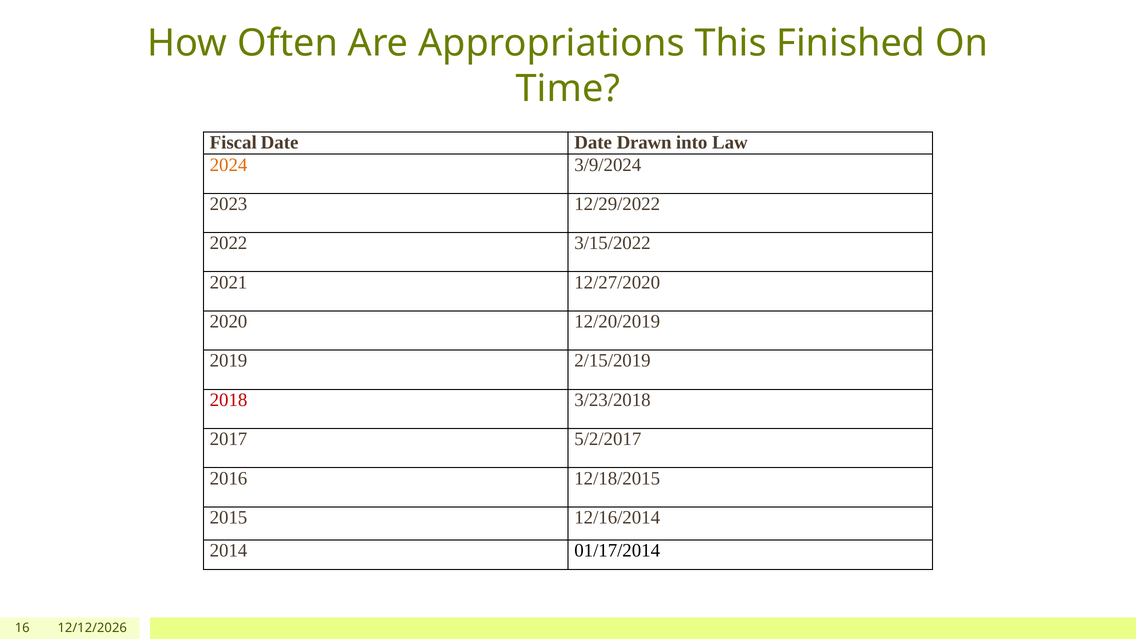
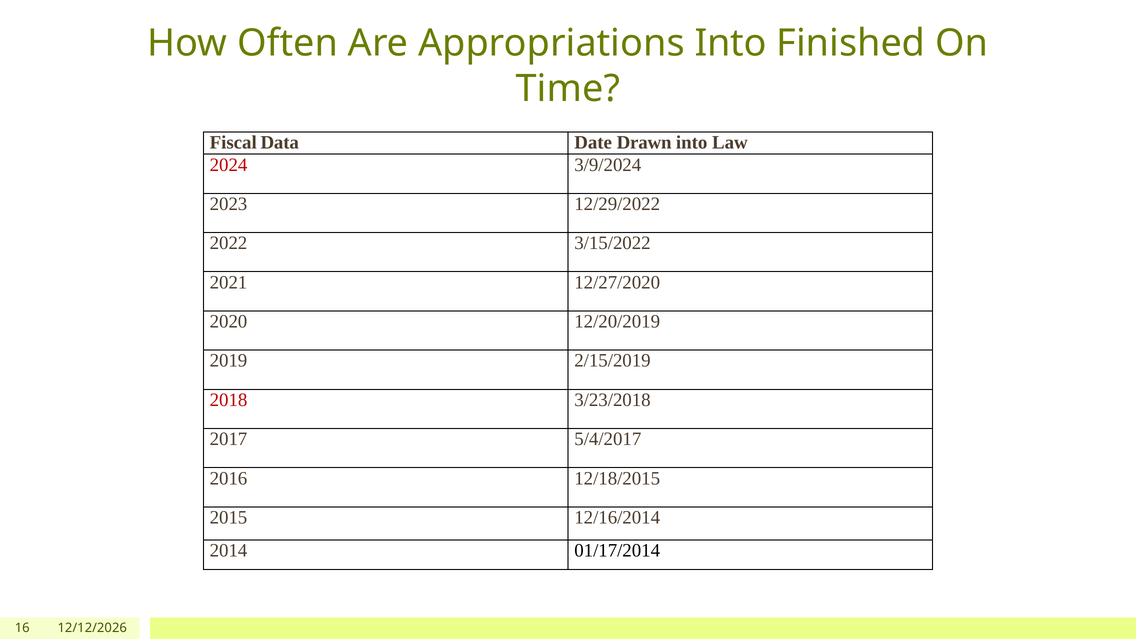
Appropriations This: This -> Into
Fiscal Date: Date -> Data
2024 colour: orange -> red
5/2/2017: 5/2/2017 -> 5/4/2017
